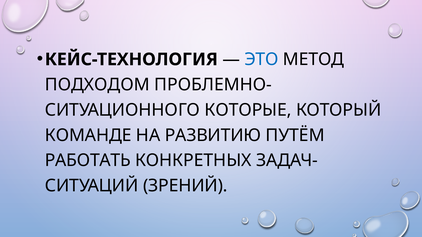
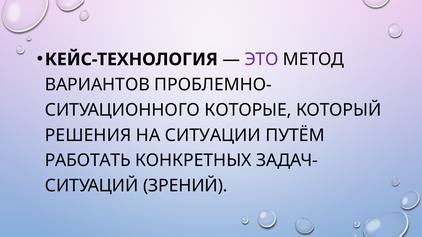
ЭТО colour: blue -> purple
ПОДХОДОМ: ПОДХОДОМ -> ВАРИАНТОВ
КОМАНДЕ: КОМАНДЕ -> РЕШЕНИЯ
РАЗВИТИЮ: РАЗВИТИЮ -> СИТУАЦИИ
